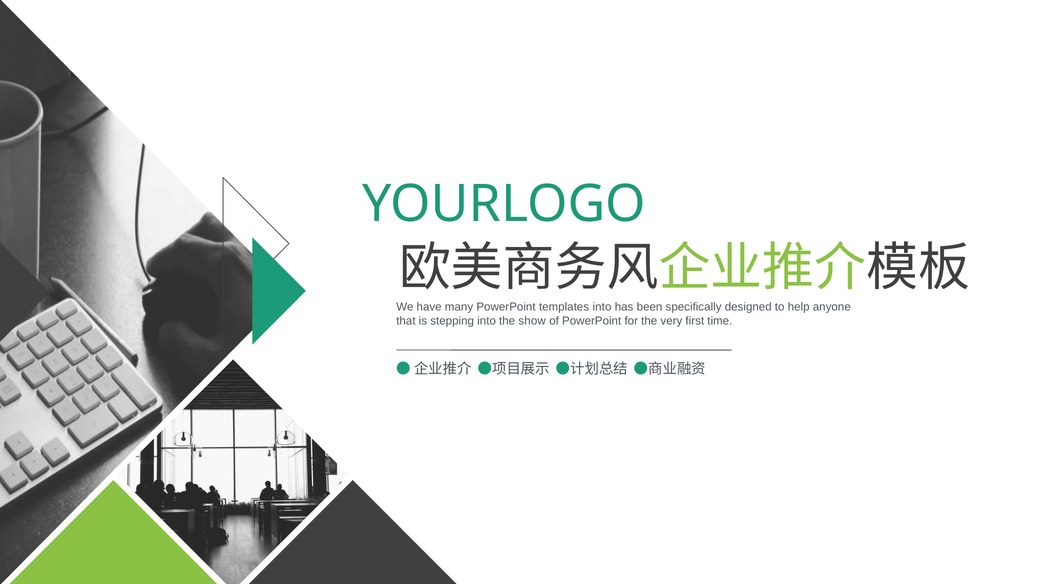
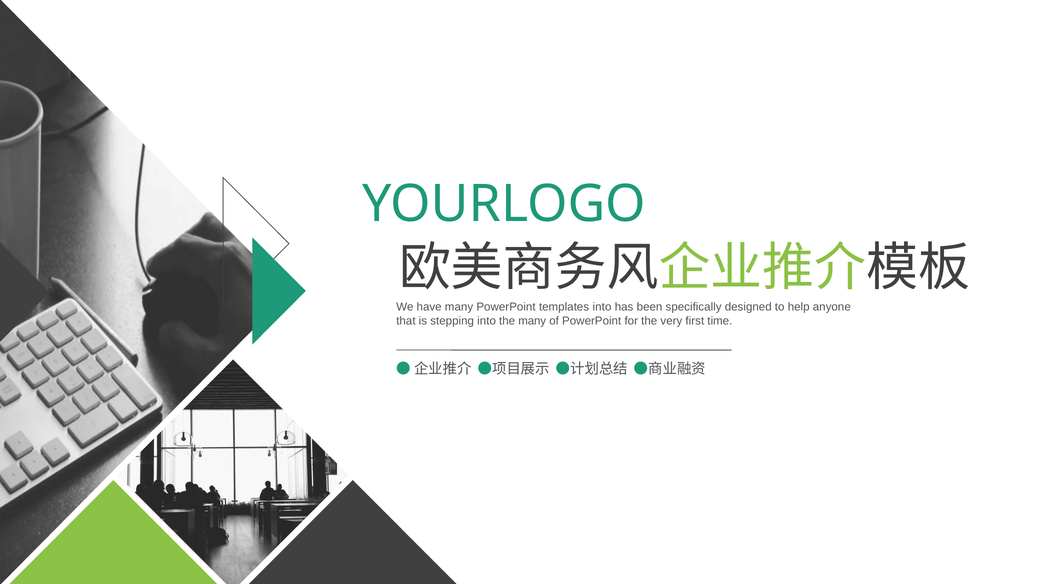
the show: show -> many
